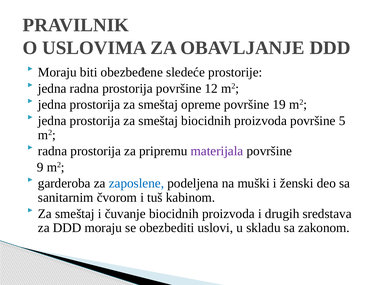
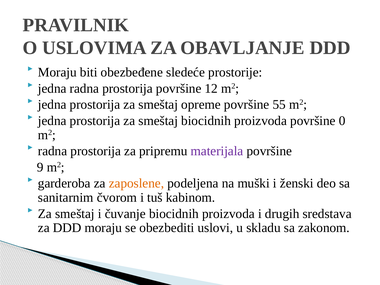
19: 19 -> 55
5: 5 -> 0
zaposlene colour: blue -> orange
